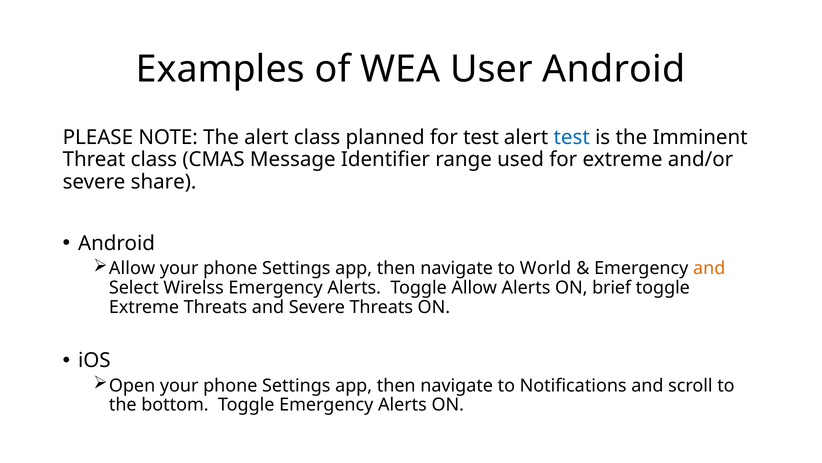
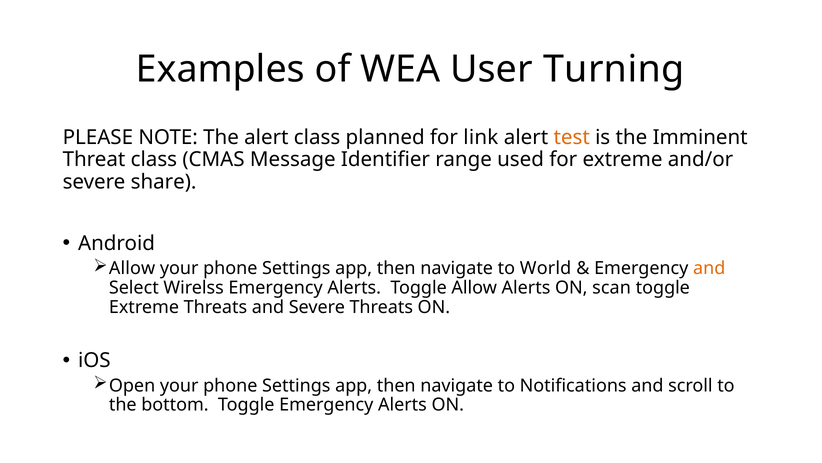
User Android: Android -> Turning
for test: test -> link
test at (572, 137) colour: blue -> orange
brief: brief -> scan
